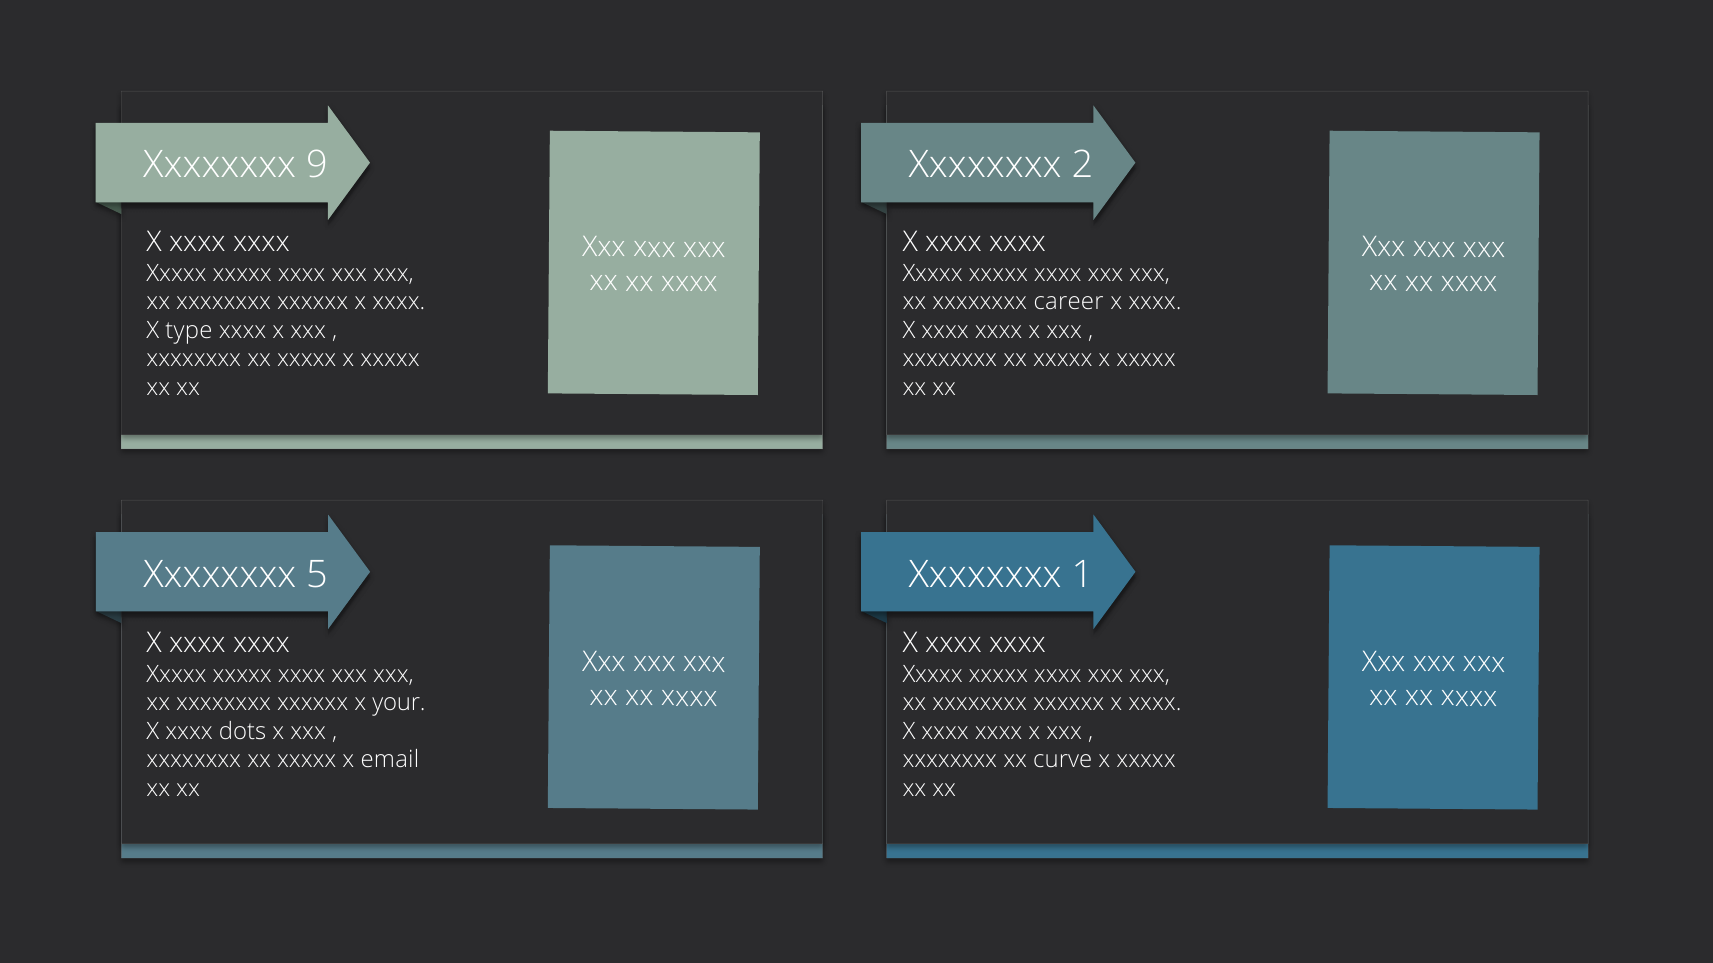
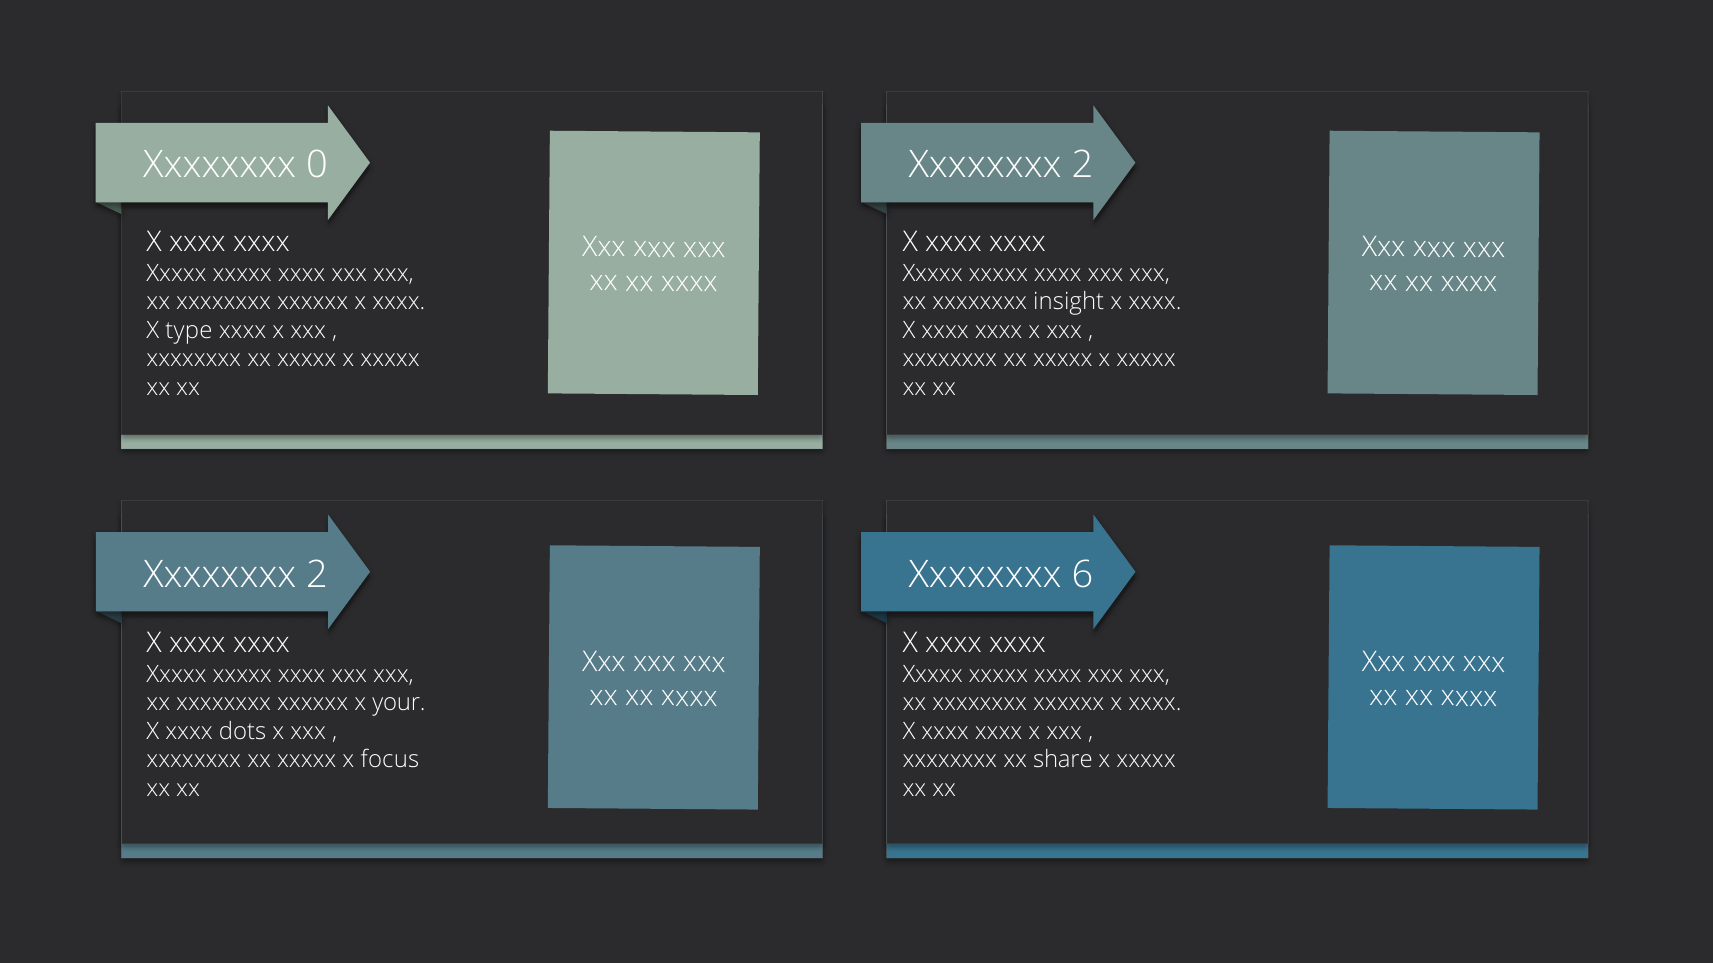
9: 9 -> 0
career: career -> insight
5 at (317, 575): 5 -> 2
1: 1 -> 6
email: email -> focus
curve: curve -> share
